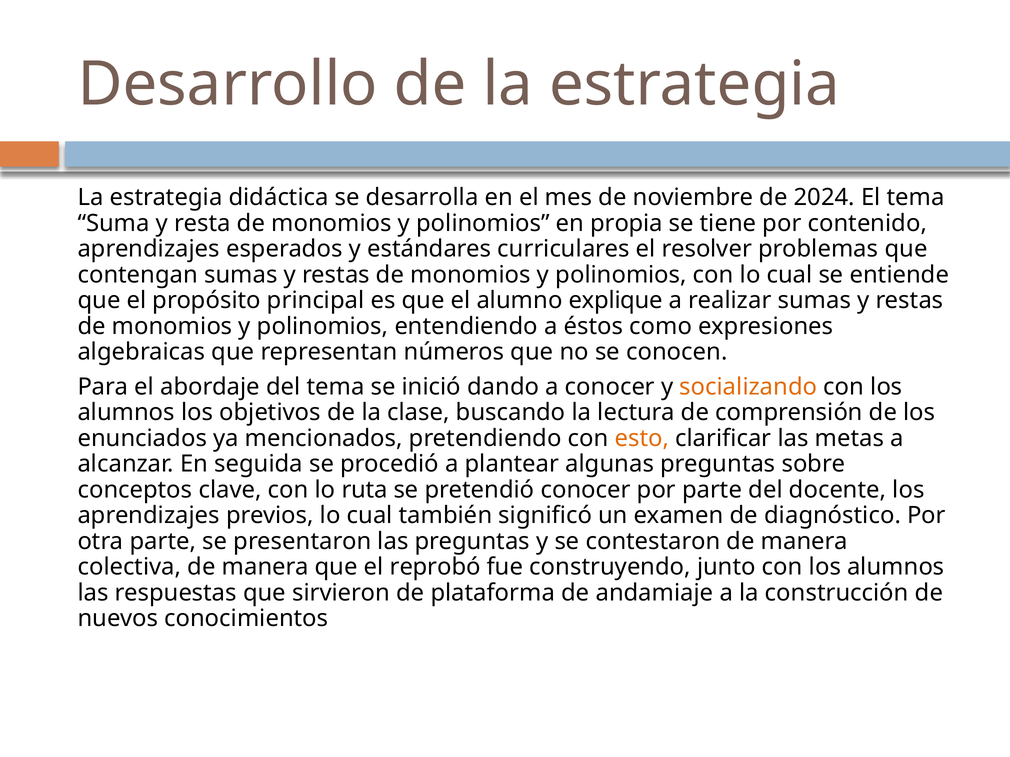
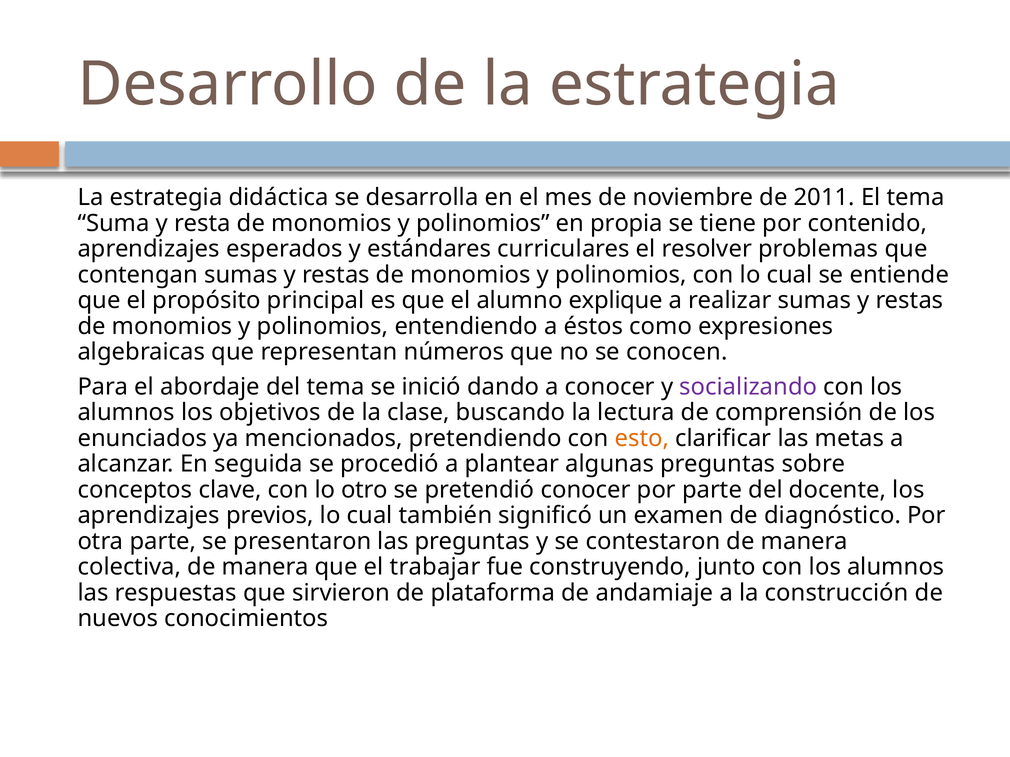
2024: 2024 -> 2011
socializando colour: orange -> purple
ruta: ruta -> otro
reprobó: reprobó -> trabajar
